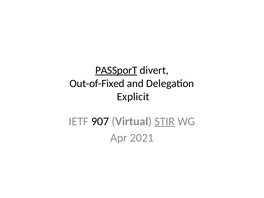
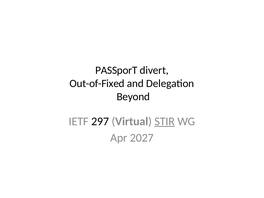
PASSporT underline: present -> none
Explicit: Explicit -> Beyond
907: 907 -> 297
2021: 2021 -> 2027
